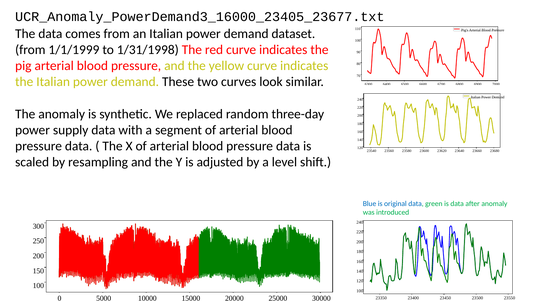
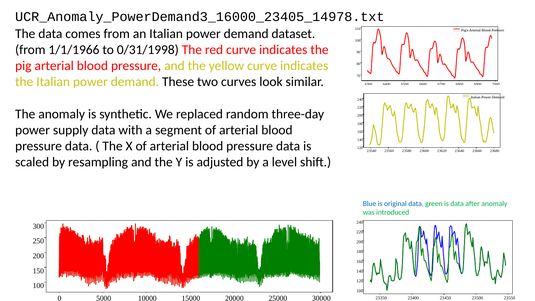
UCR_Anomaly_PowerDemand3_16000_23405_23677.txt: UCR_Anomaly_PowerDemand3_16000_23405_23677.txt -> UCR_Anomaly_PowerDemand3_16000_23405_14978.txt
1/1/1999: 1/1/1999 -> 1/1/1966
1/31/1998: 1/31/1998 -> 0/31/1998
